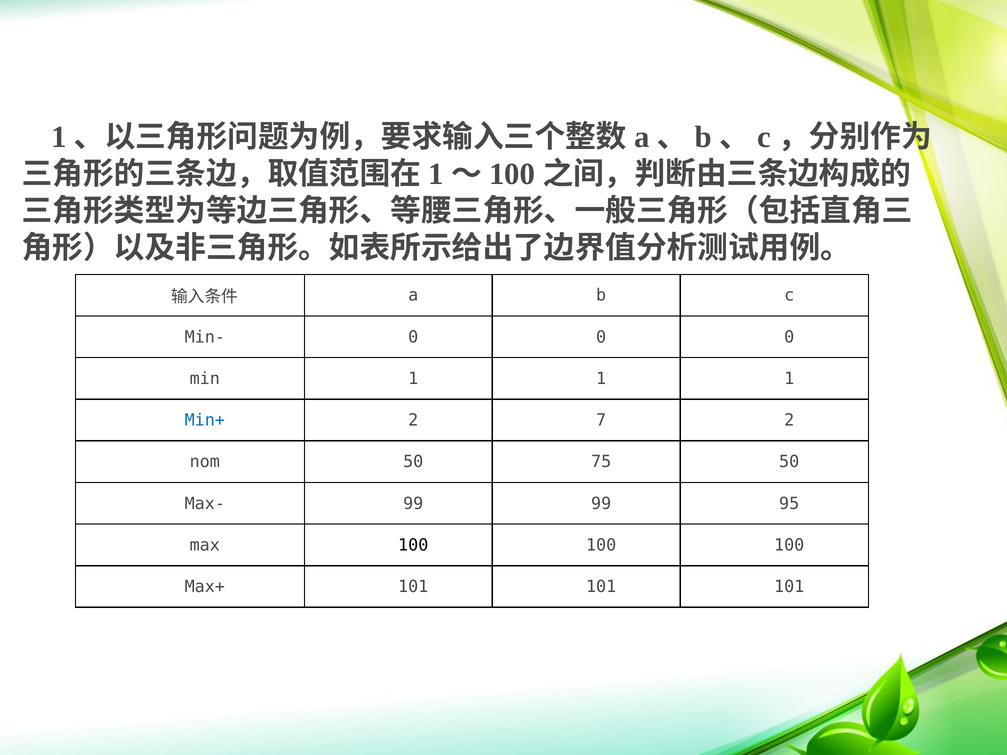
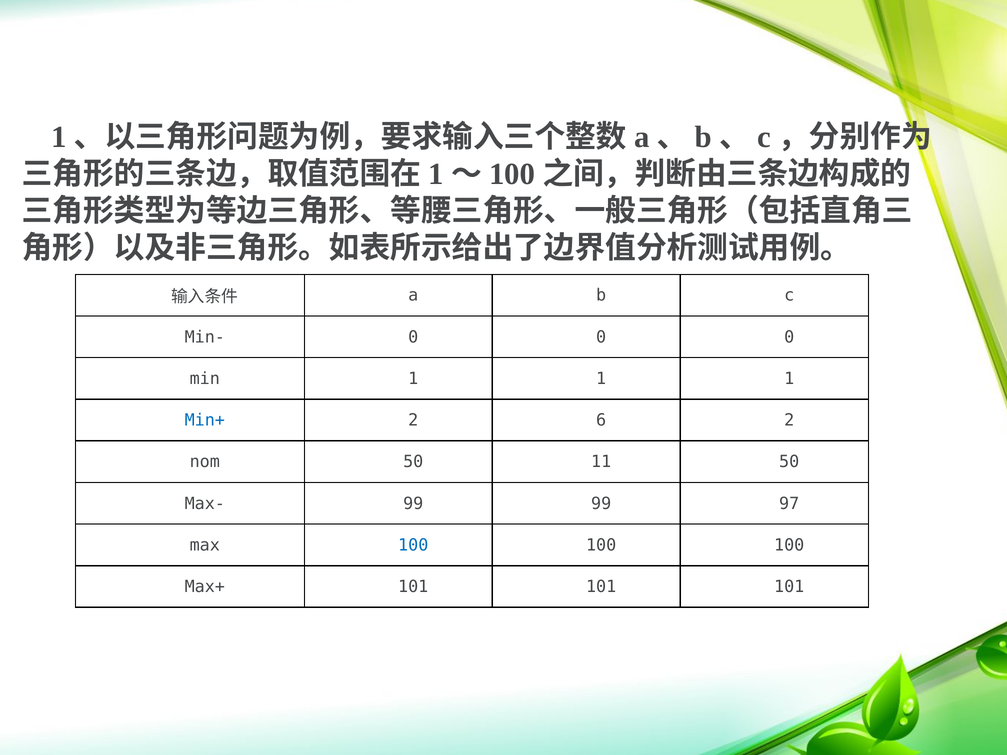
7: 7 -> 6
75: 75 -> 11
95: 95 -> 97
100 at (413, 545) colour: black -> blue
